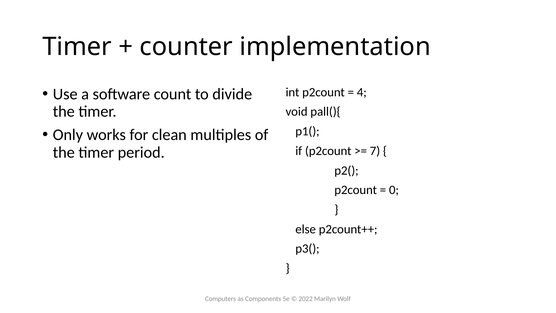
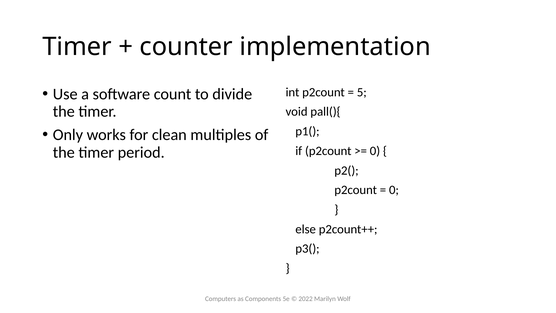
4: 4 -> 5
7 at (375, 151): 7 -> 0
